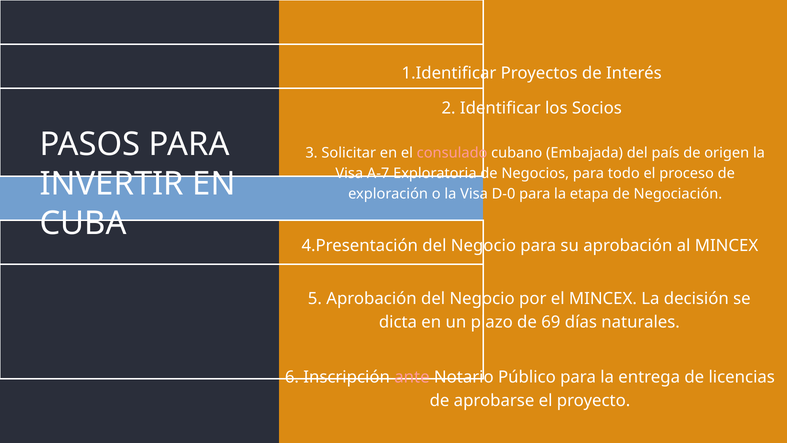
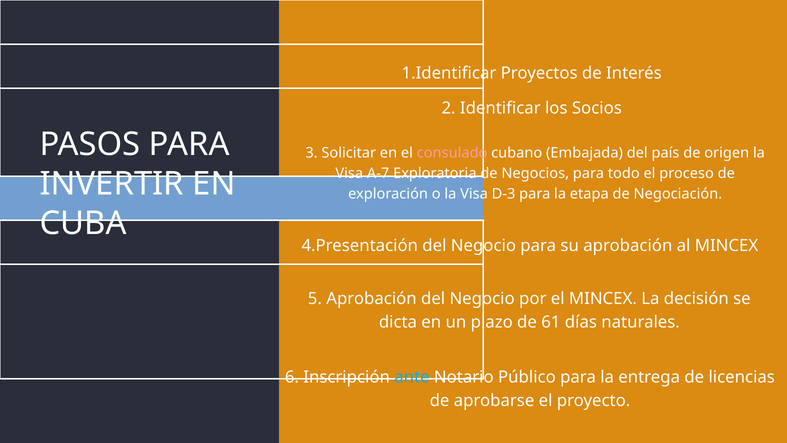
D-0: D-0 -> D-3
69: 69 -> 61
ante colour: pink -> light blue
